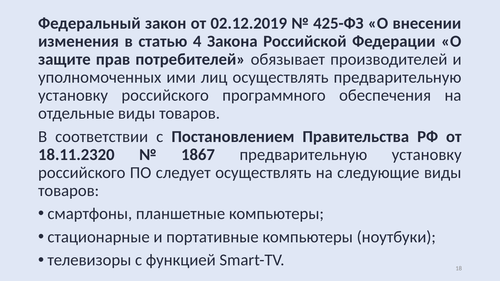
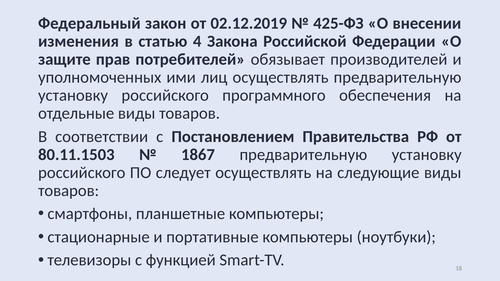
18.11.2320: 18.11.2320 -> 80.11.1503
